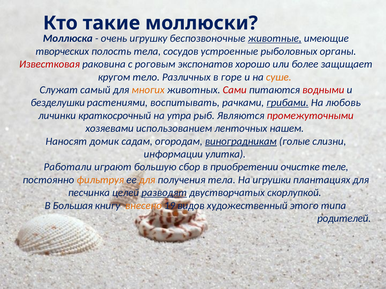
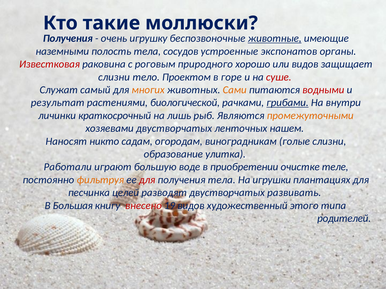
Моллюска at (68, 39): Моллюска -> Получения
творческих: творческих -> наземными
рыболовных: рыболовных -> экспонатов
экспонатов: экспонатов -> природного
или более: более -> видов
кругом at (114, 77): кругом -> слизни
Различных: Различных -> Проектом
суше colour: orange -> red
Сами colour: red -> orange
безделушки: безделушки -> результат
воспитывать: воспитывать -> биологической
любовь: любовь -> внутри
утра: утра -> лишь
промежуточными colour: red -> orange
хозяевами использованием: использованием -> двустворчатых
домик: домик -> никто
виноградникам underline: present -> none
информации: информации -> образование
сбор: сбор -> воде
для at (147, 180) colour: orange -> red
разводят underline: present -> none
скорлупкой: скорлупкой -> развивать
внесено colour: orange -> red
